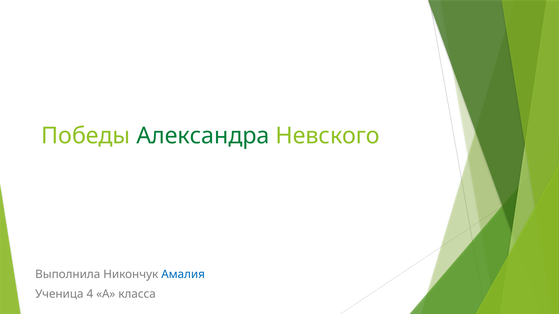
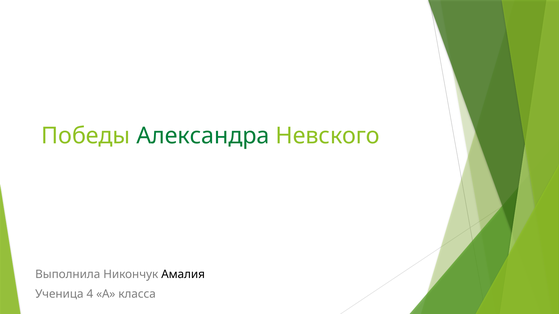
Амалия colour: blue -> black
